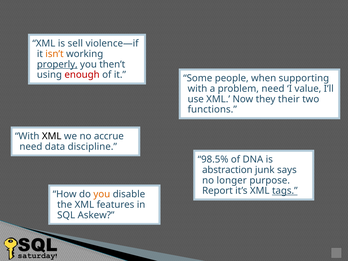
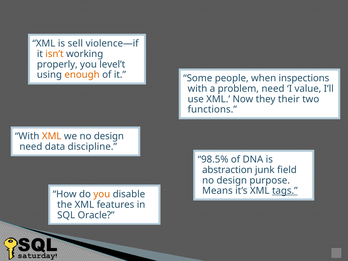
properly underline: present -> none
then’t: then’t -> level’t
enough colour: red -> orange
supporting: supporting -> inspections
XML at (52, 136) colour: black -> orange
we no accrue: accrue -> design
says: says -> field
longer at (232, 180): longer -> design
Report: Report -> Means
Askew: Askew -> Oracle
